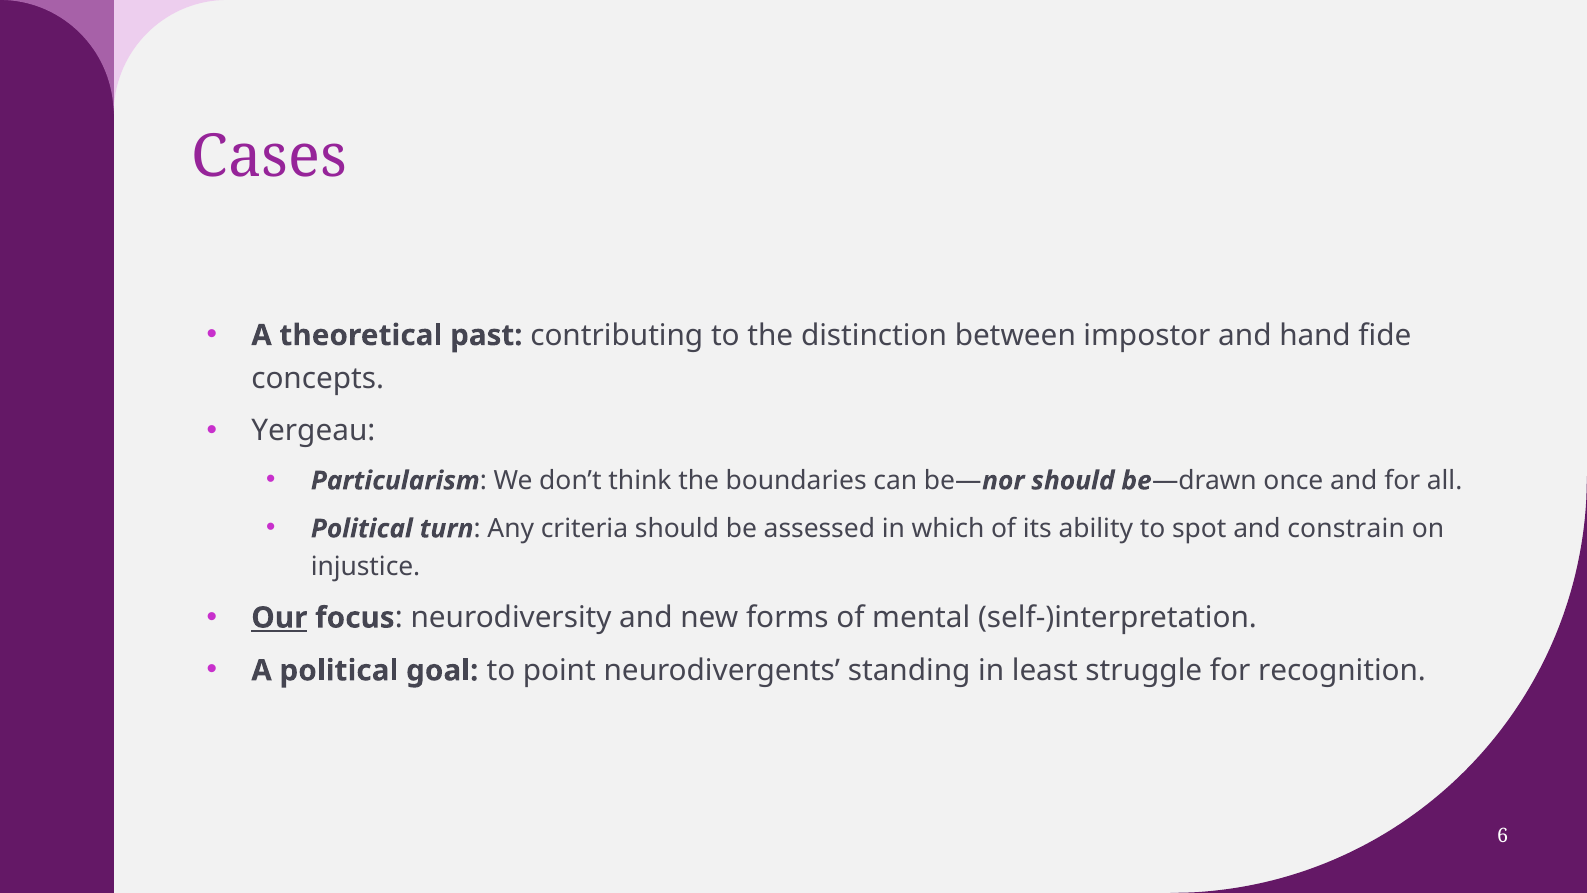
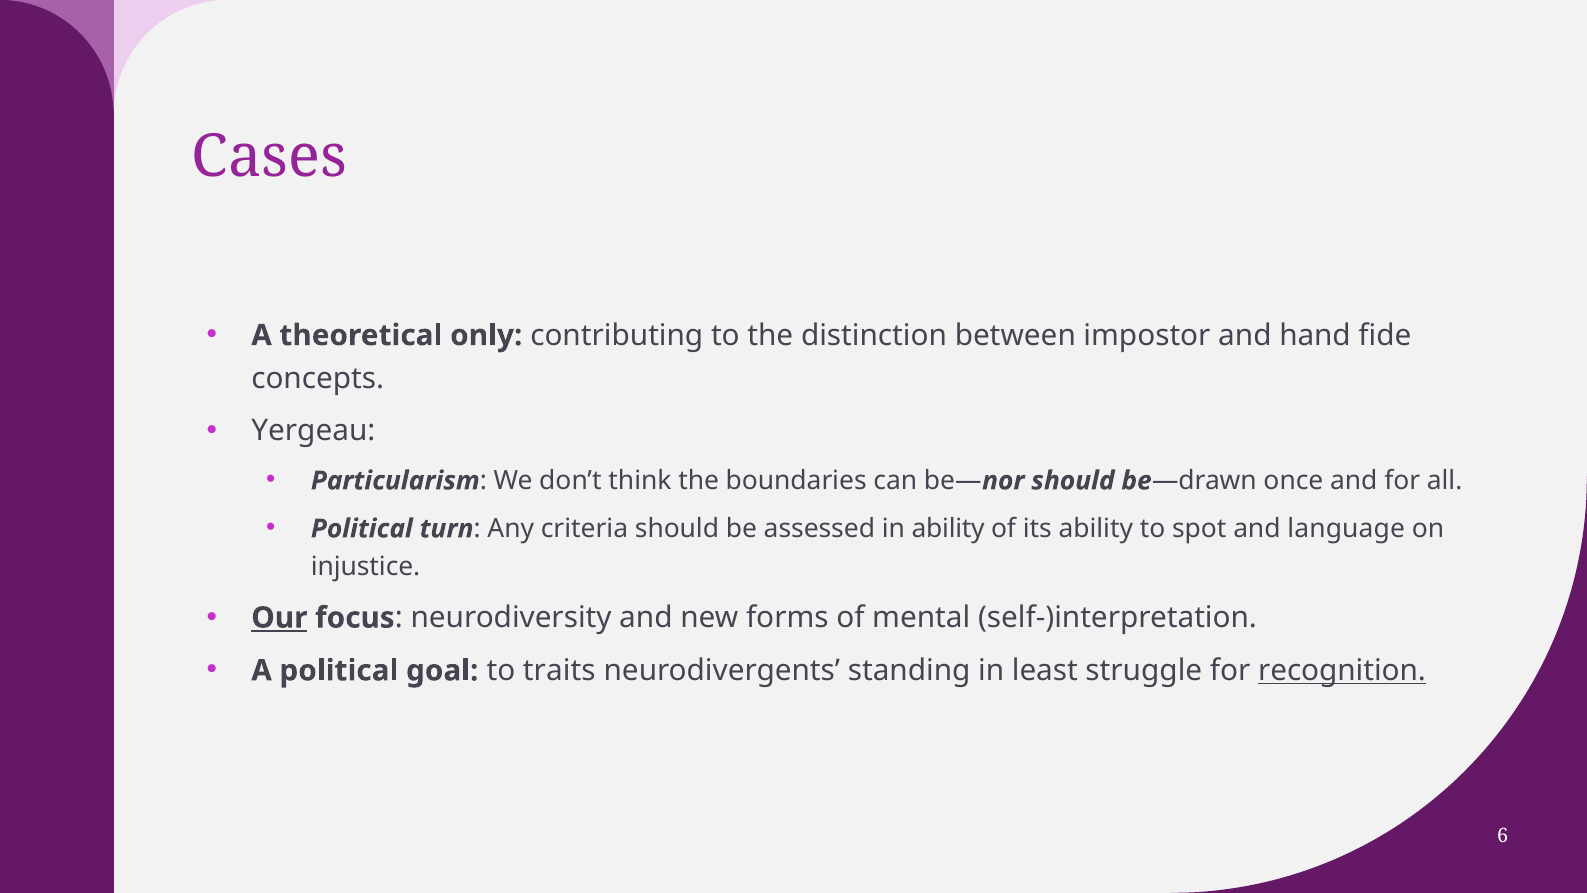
past: past -> only
in which: which -> ability
constrain: constrain -> language
point: point -> traits
recognition underline: none -> present
